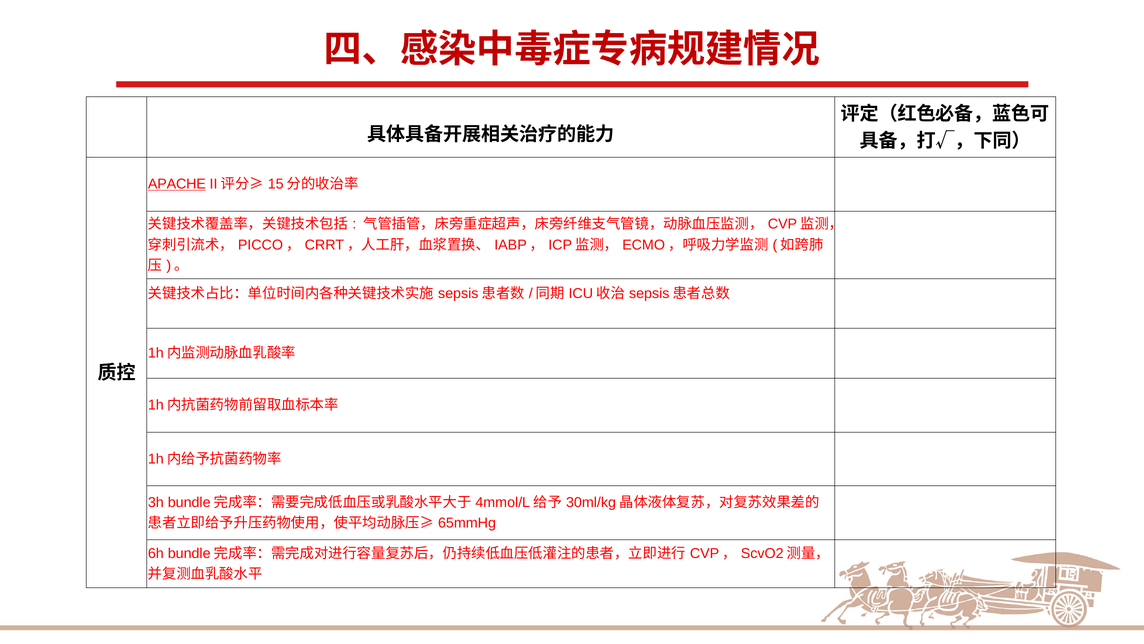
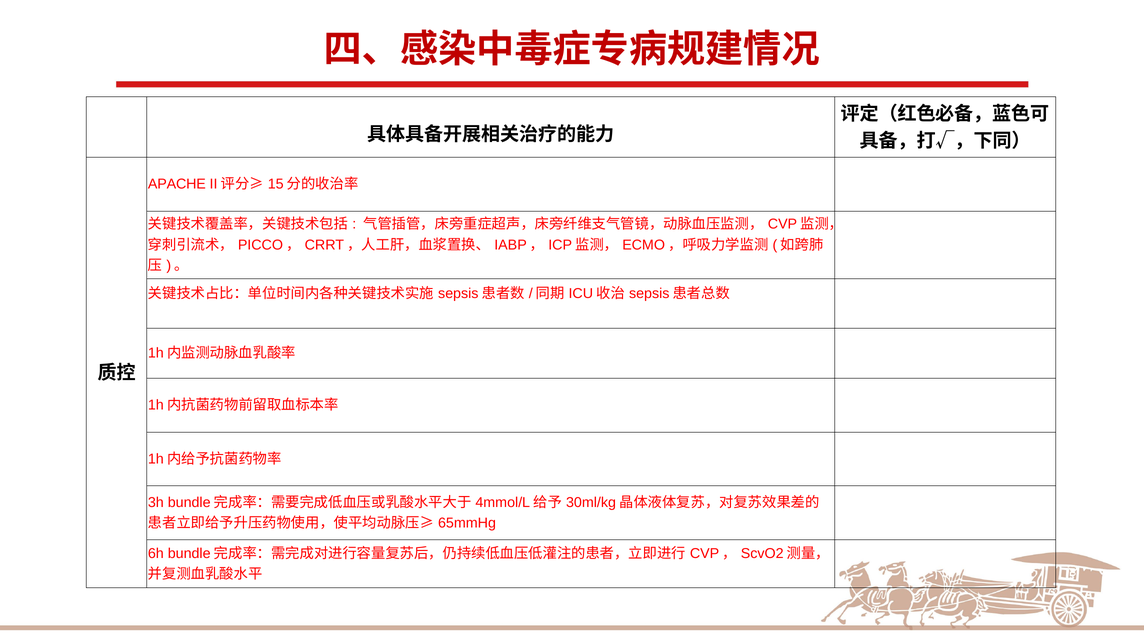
APACHE underline: present -> none
